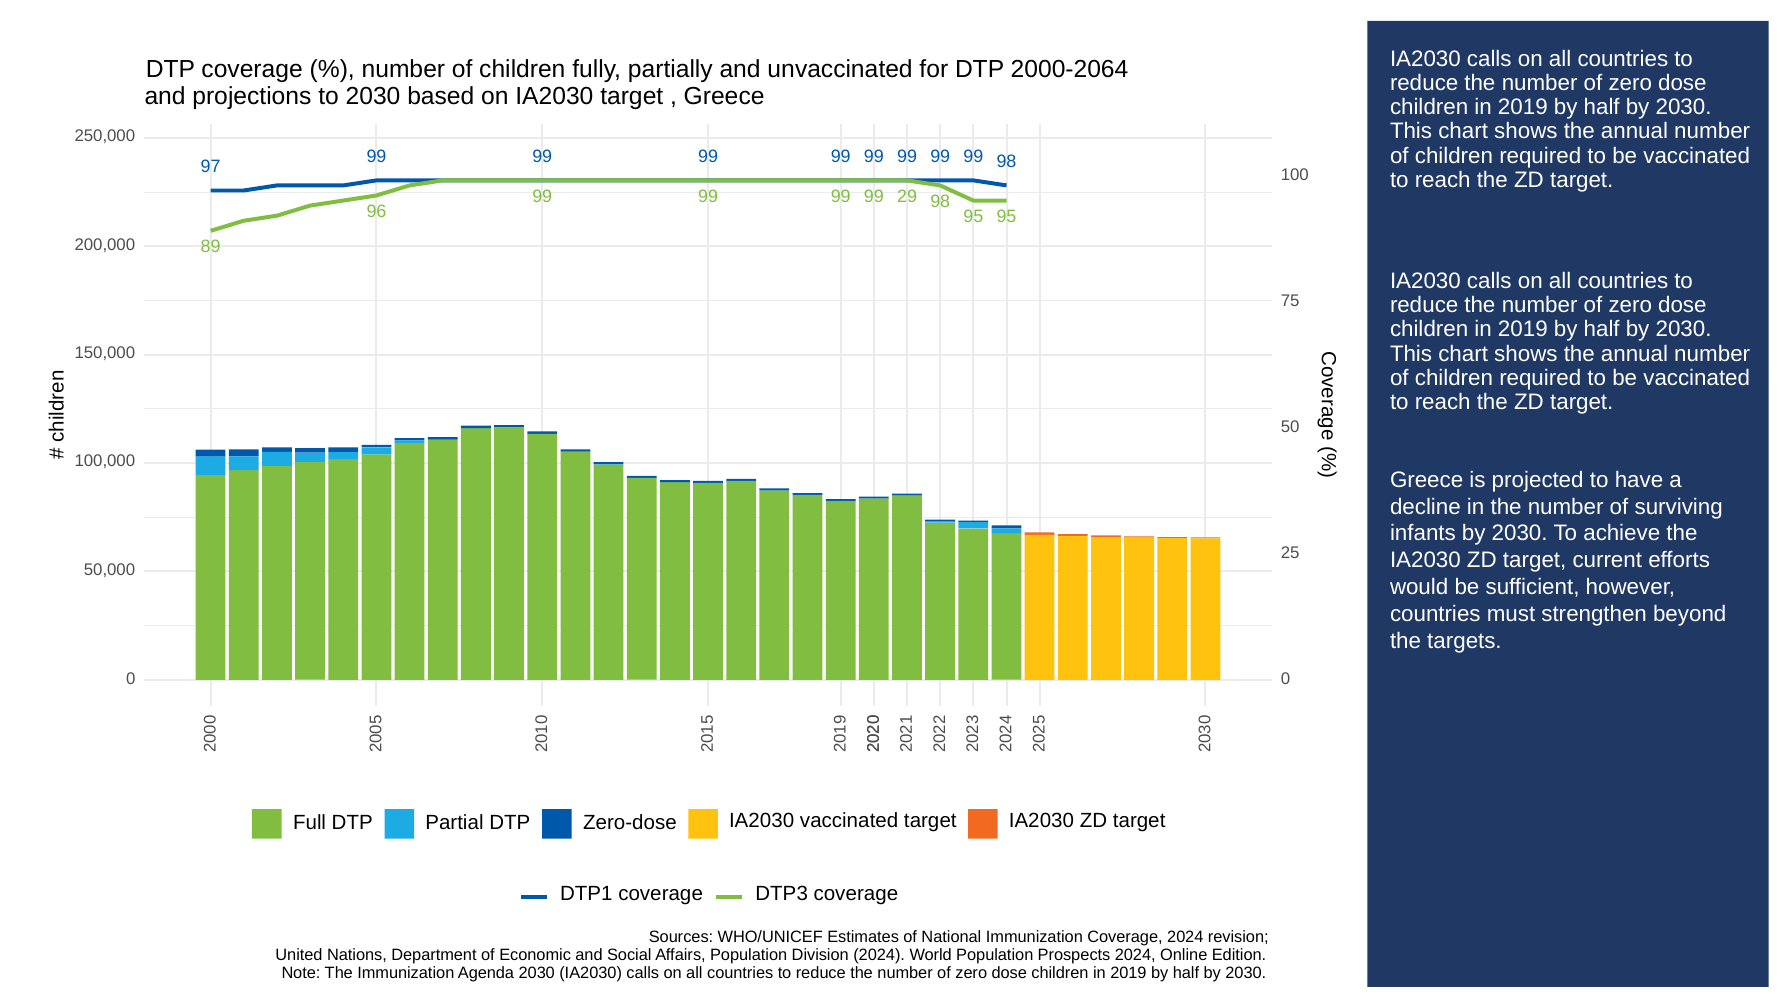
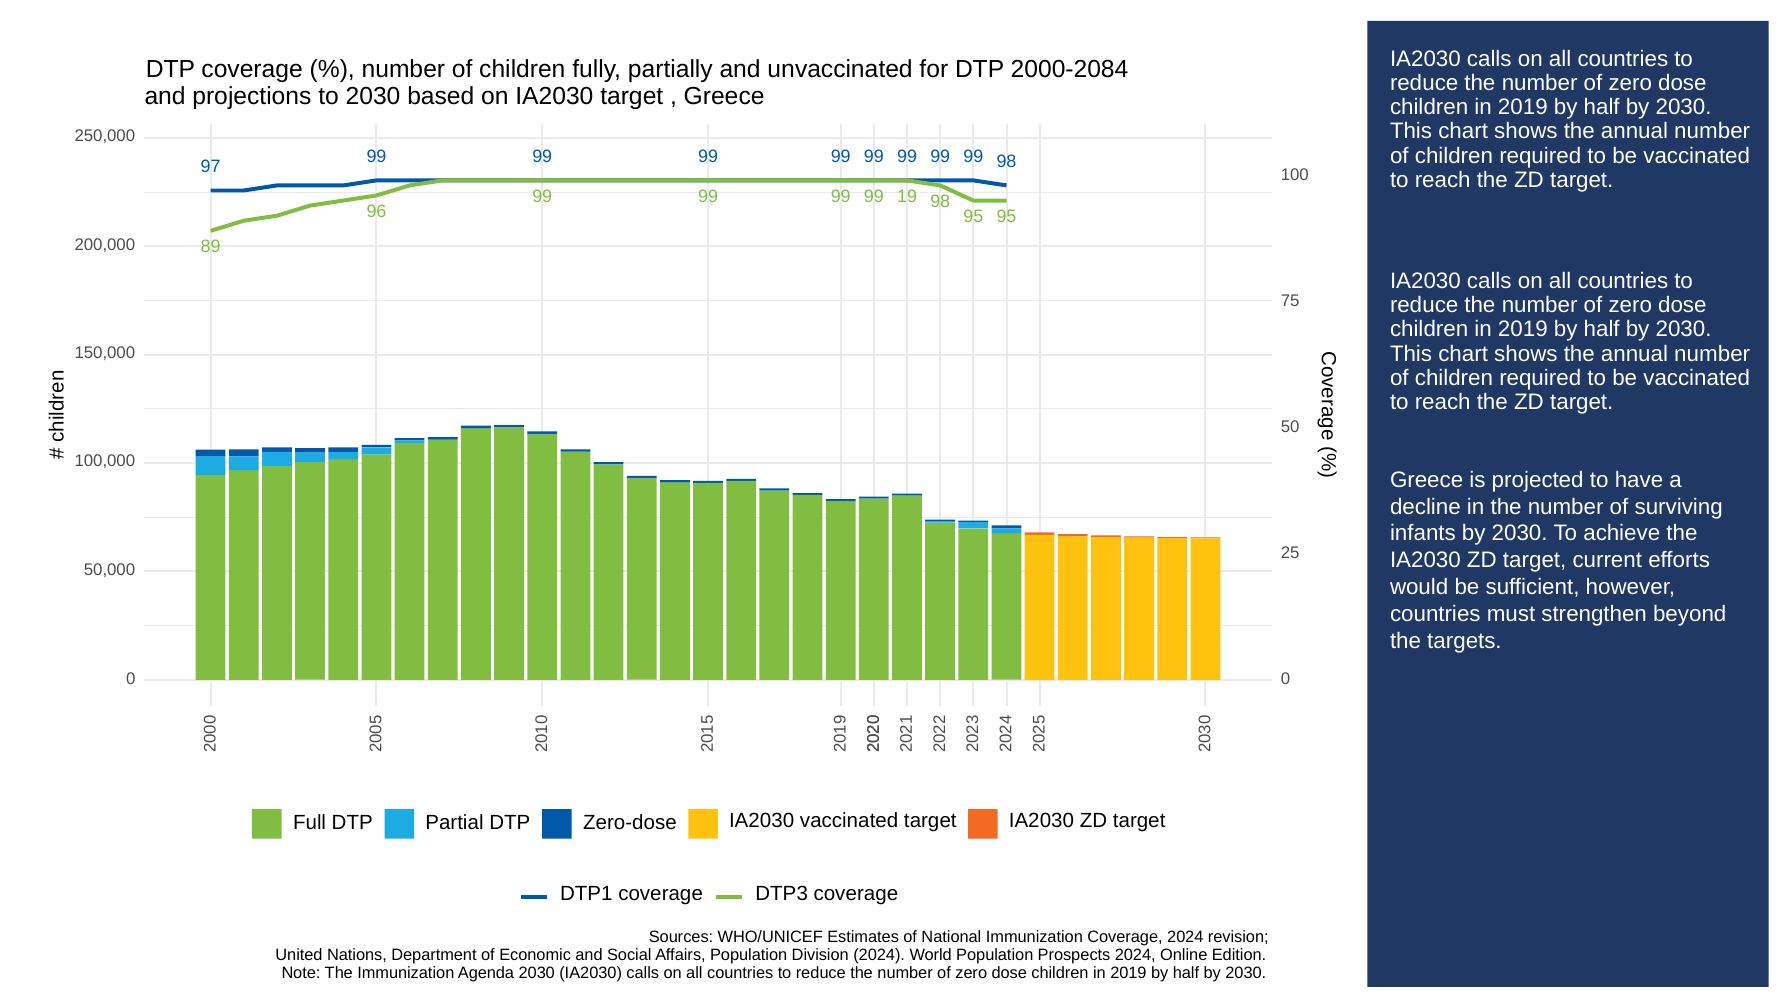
2000-2064: 2000-2064 -> 2000-2084
29: 29 -> 19
